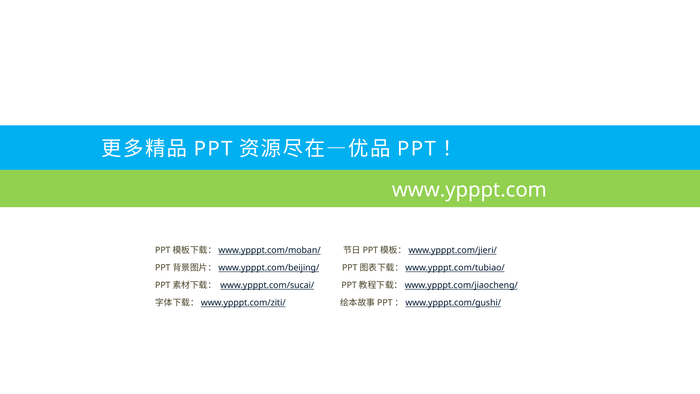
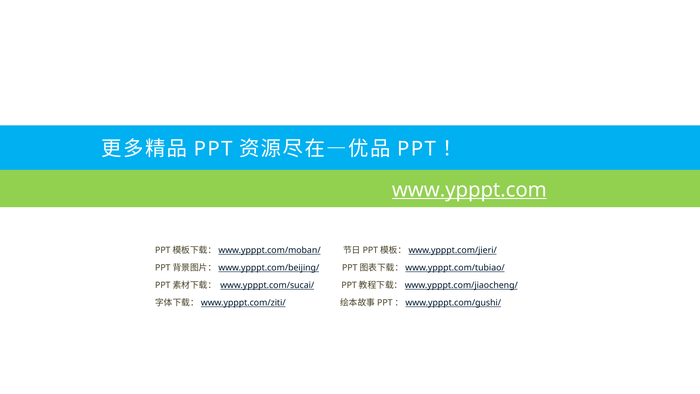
www.ypppt.com underline: none -> present
